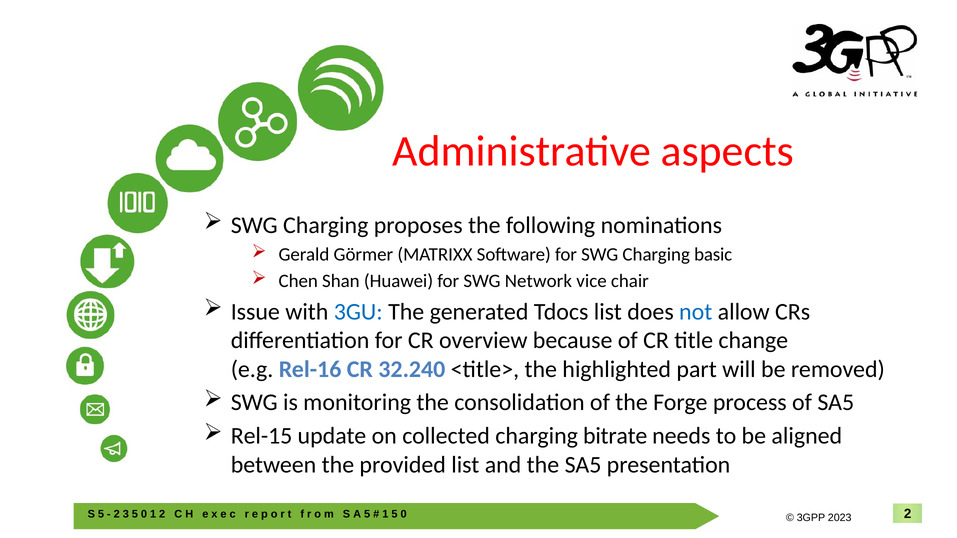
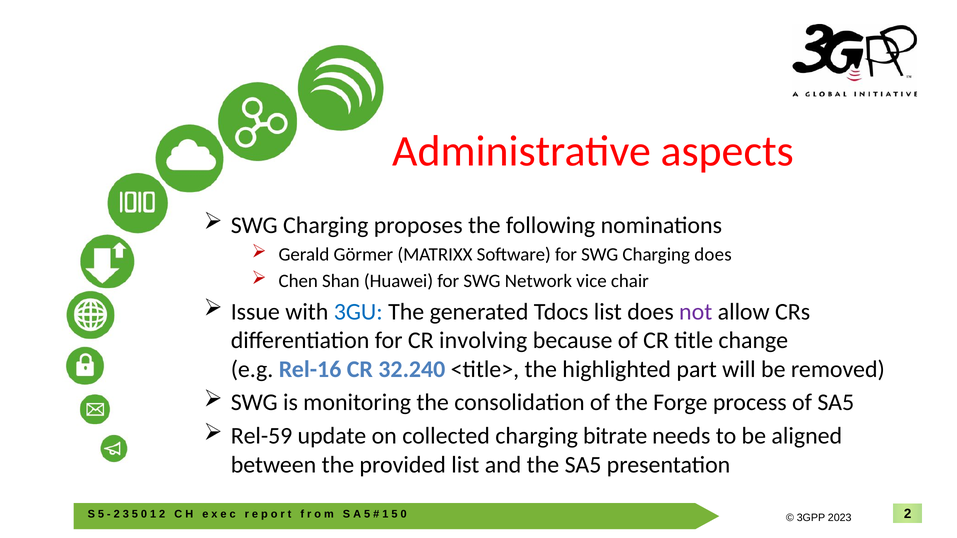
Charging basic: basic -> does
not colour: blue -> purple
overview: overview -> involving
Rel-15: Rel-15 -> Rel-59
